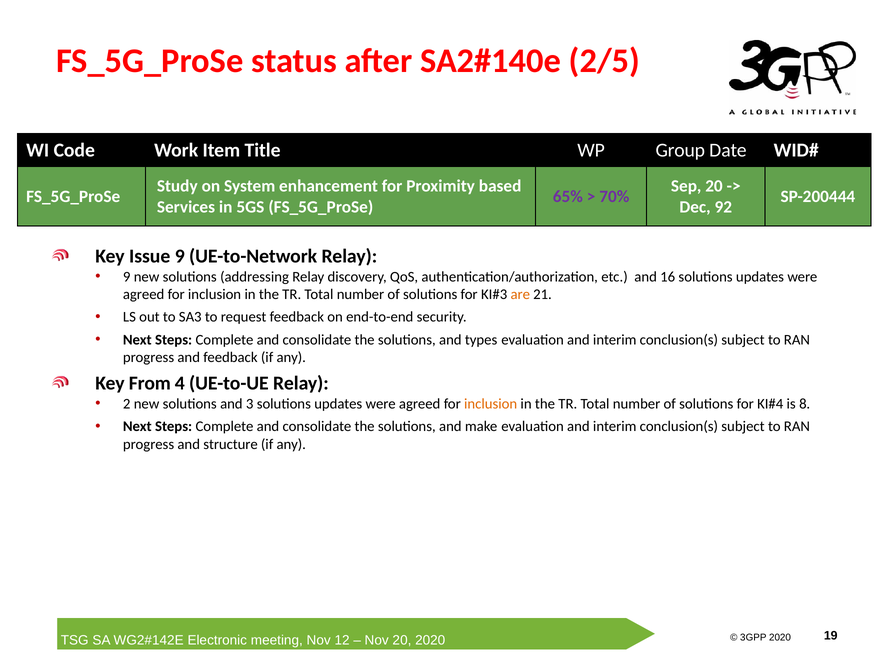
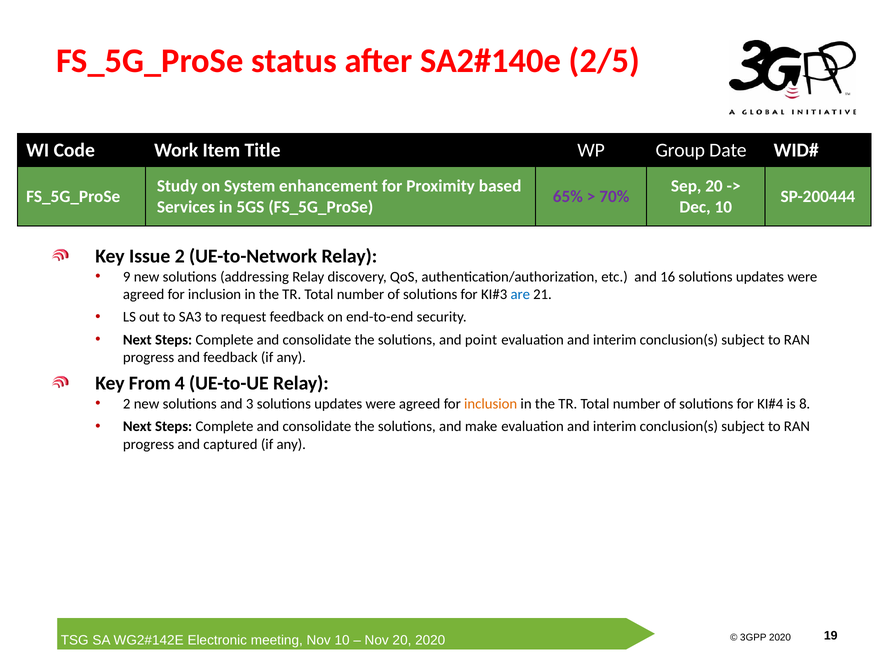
Dec 92: 92 -> 10
Issue 9: 9 -> 2
are colour: orange -> blue
types: types -> point
structure: structure -> captured
12 at (342, 640): 12 -> 10
